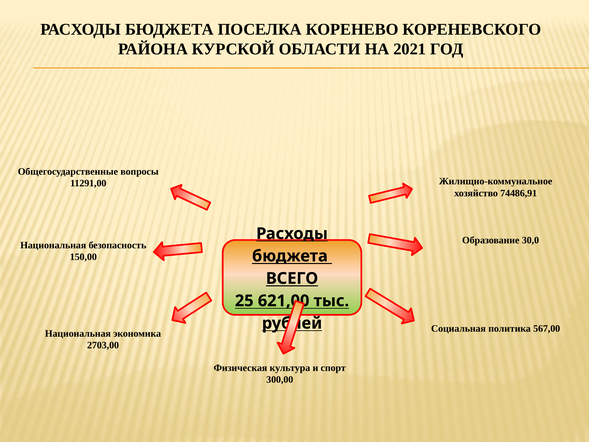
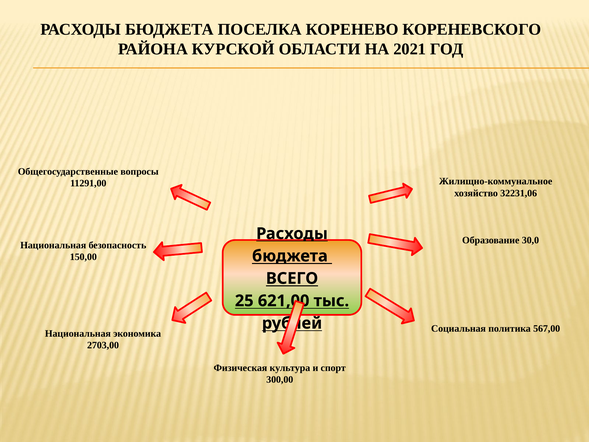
74486,91: 74486,91 -> 32231,06
